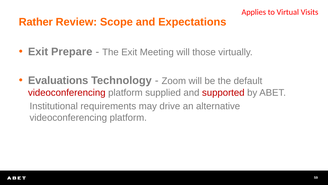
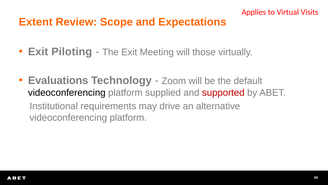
Rather: Rather -> Extent
Prepare: Prepare -> Piloting
videoconferencing at (67, 93) colour: red -> black
